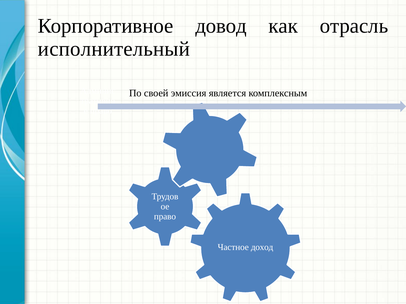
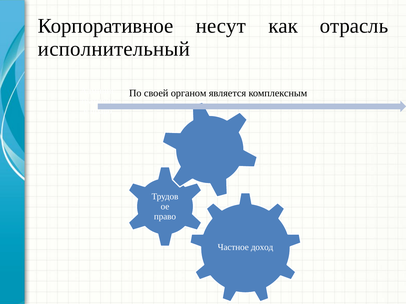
довод: довод -> несут
эмиссия: эмиссия -> органом
